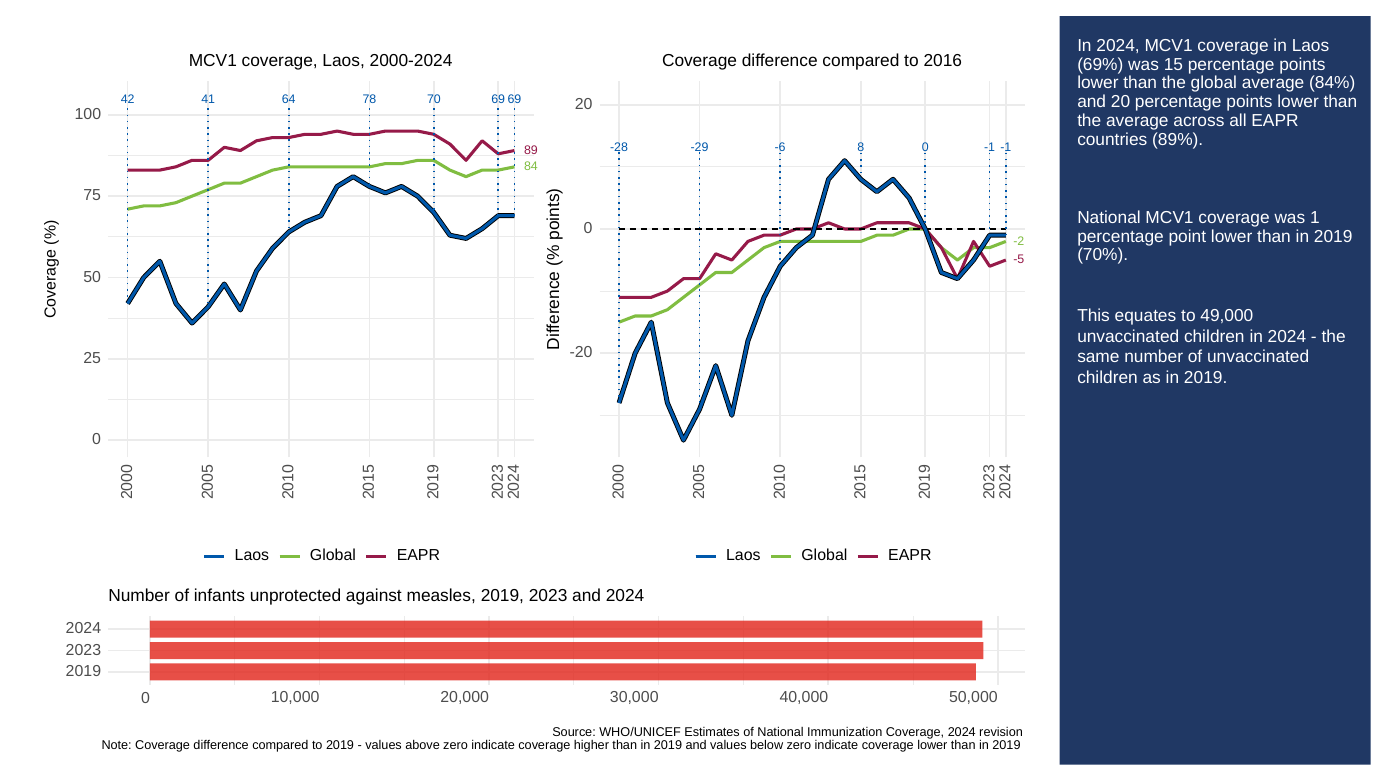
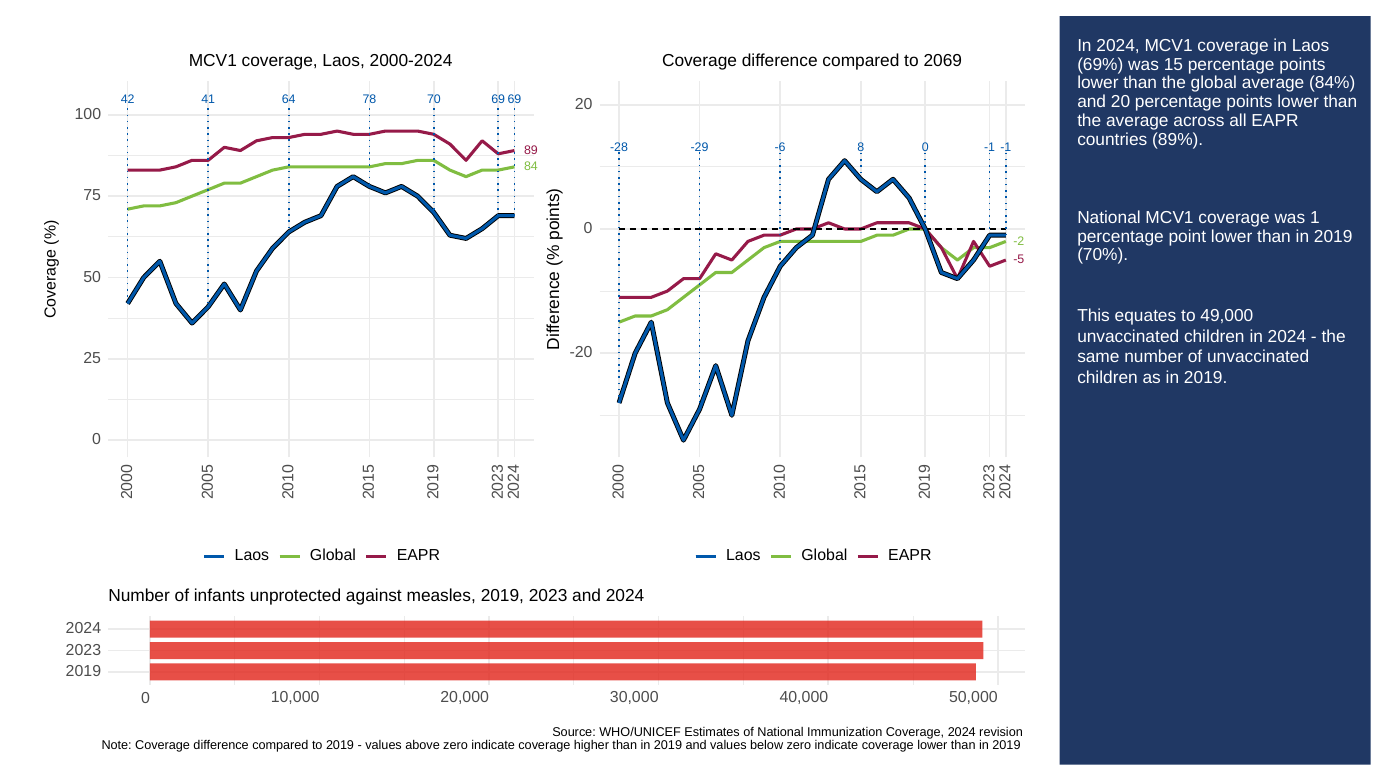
2016: 2016 -> 2069
